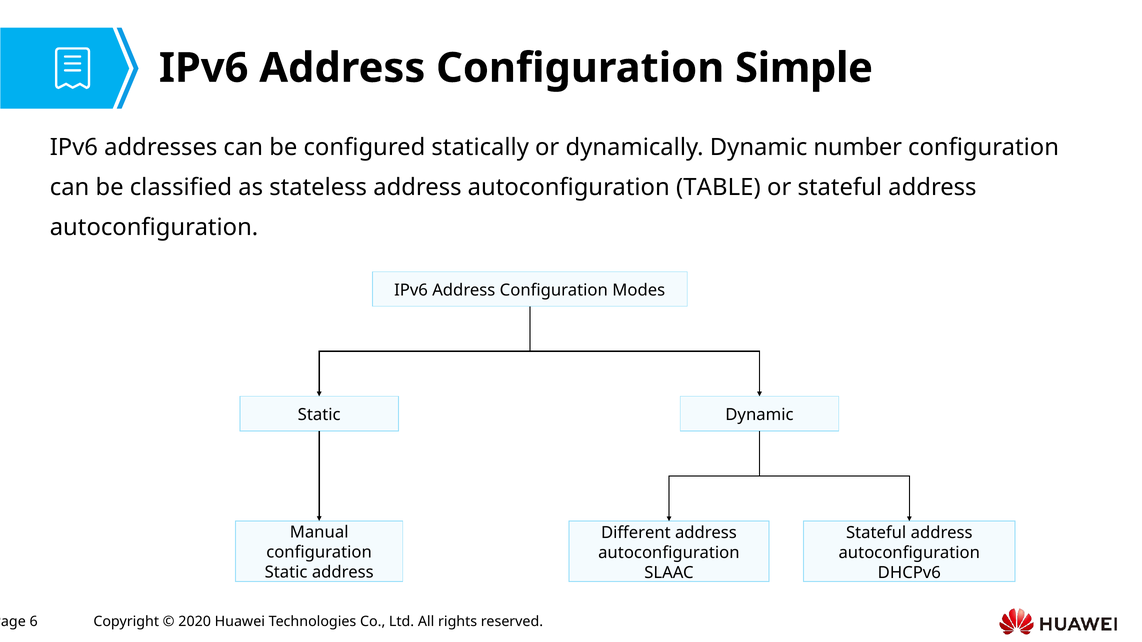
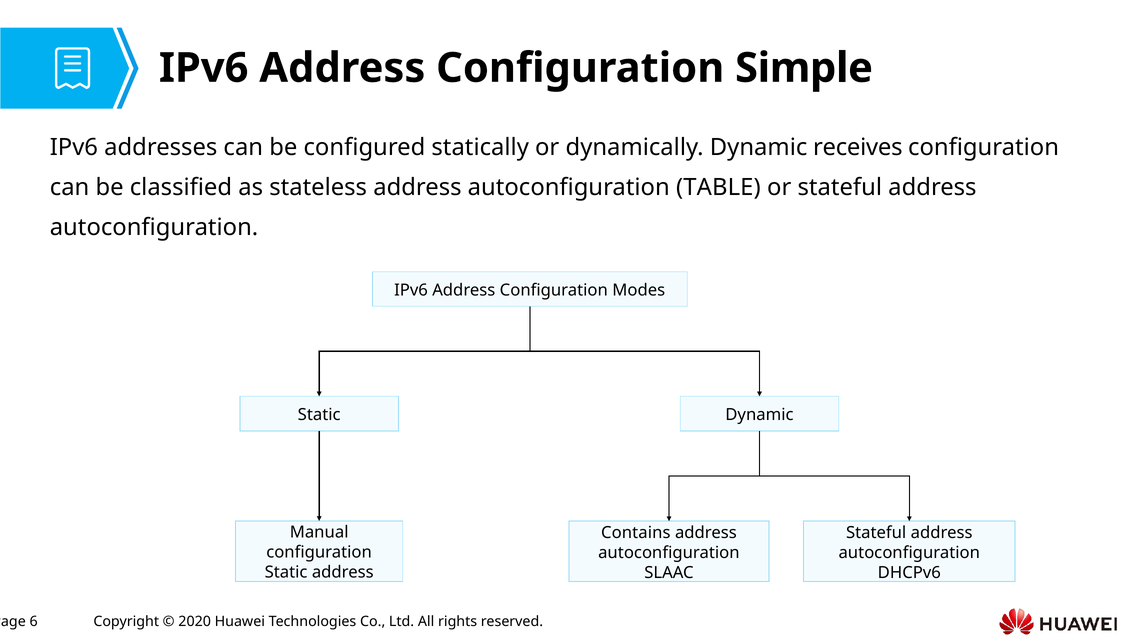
number: number -> receives
Different: Different -> Contains
